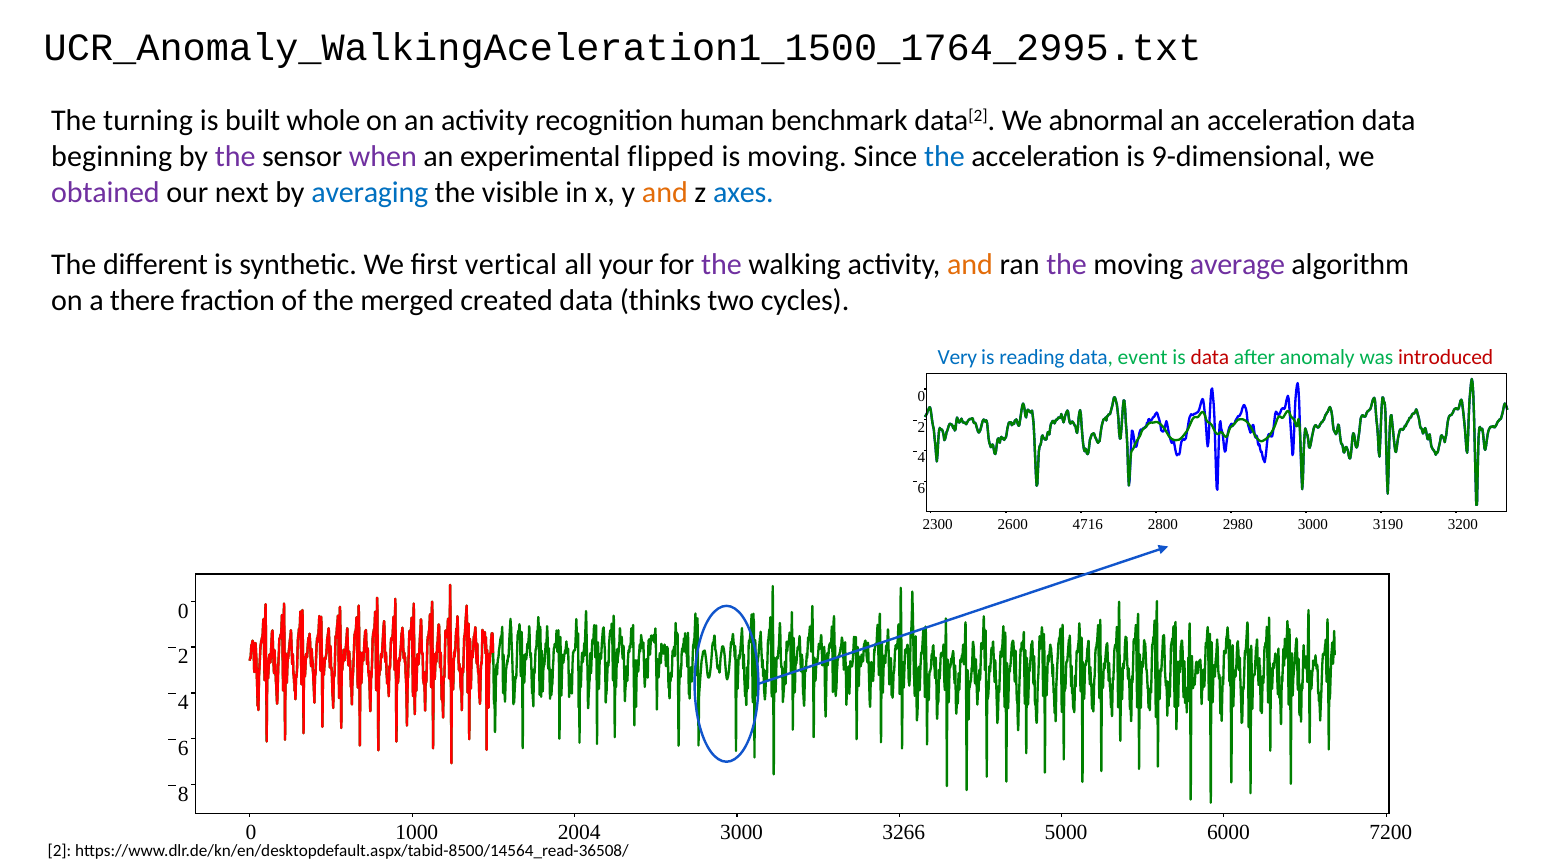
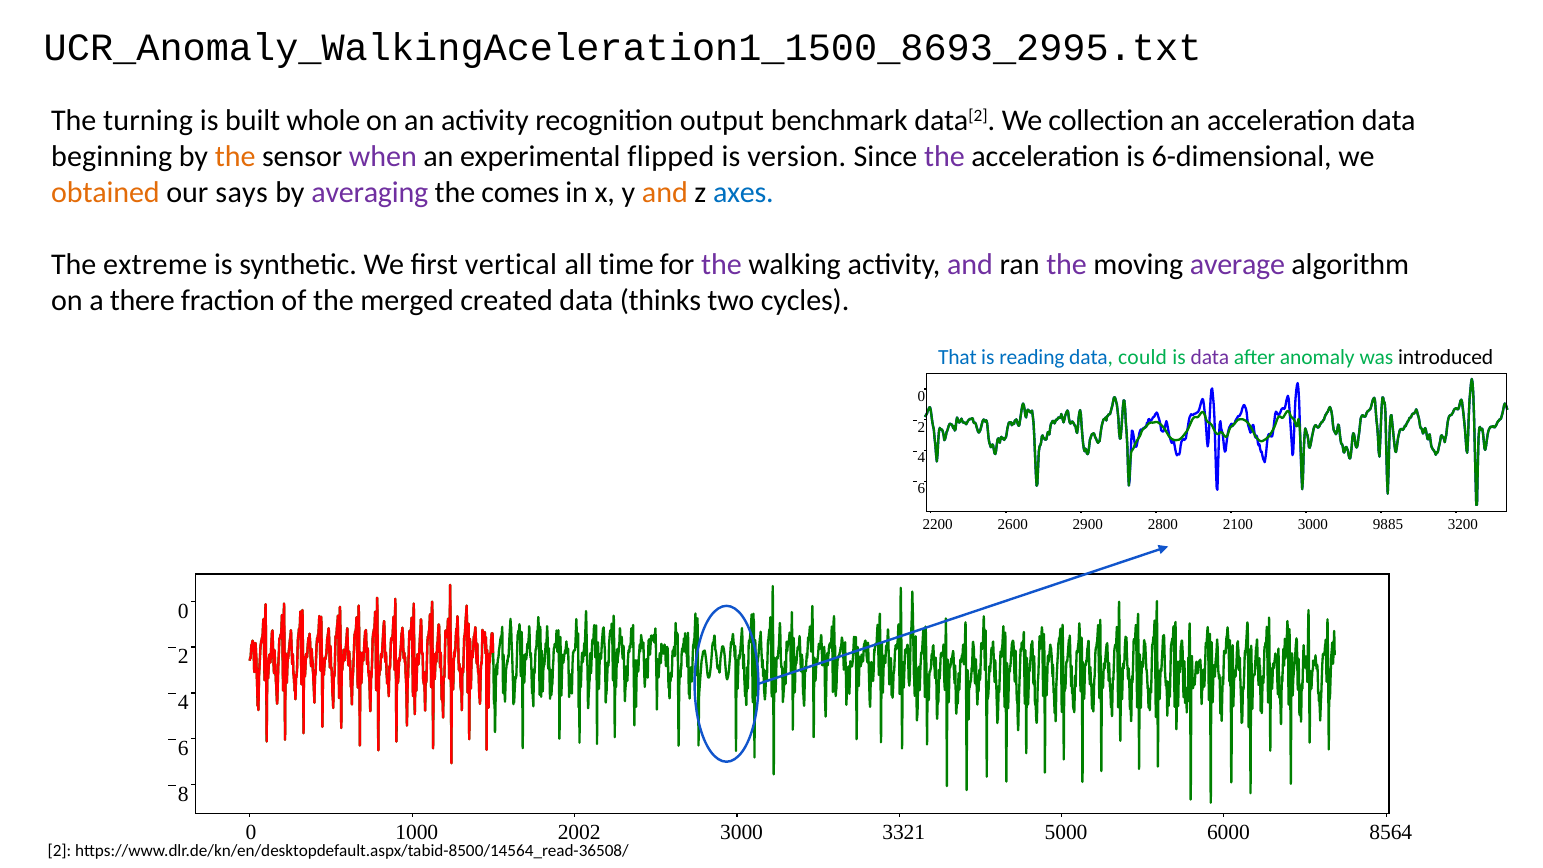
UCR_Anomaly_WalkingAceleration1_1500_1764_2995.txt: UCR_Anomaly_WalkingAceleration1_1500_1764_2995.txt -> UCR_Anomaly_WalkingAceleration1_1500_8693_2995.txt
human: human -> output
abnormal: abnormal -> collection
the at (235, 157) colour: purple -> orange
is moving: moving -> version
the at (945, 157) colour: blue -> purple
9-dimensional: 9-dimensional -> 6-dimensional
obtained colour: purple -> orange
next: next -> says
averaging colour: blue -> purple
visible: visible -> comes
different: different -> extreme
your: your -> time
and at (970, 265) colour: orange -> purple
Very: Very -> That
event: event -> could
data at (1210, 357) colour: red -> purple
introduced colour: red -> black
2300: 2300 -> 2200
4716: 4716 -> 2900
2980: 2980 -> 2100
3190: 3190 -> 9885
2004: 2004 -> 2002
3266: 3266 -> 3321
7200: 7200 -> 8564
